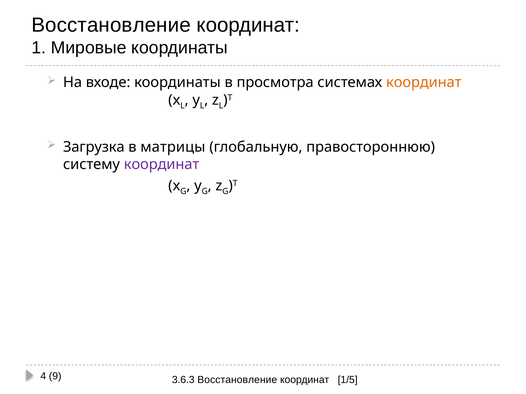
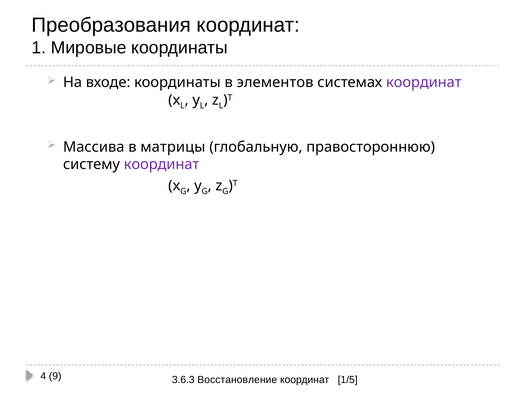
Восстановление at (111, 25): Восстановление -> Преобразования
просмотра: просмотра -> элементов
координат at (424, 83) colour: orange -> purple
Загрузка: Загрузка -> Массива
